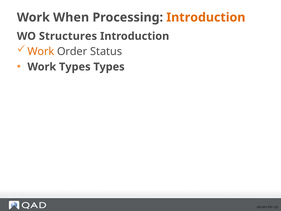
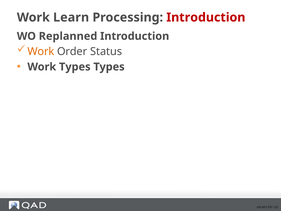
When: When -> Learn
Introduction at (206, 17) colour: orange -> red
Structures: Structures -> Replanned
